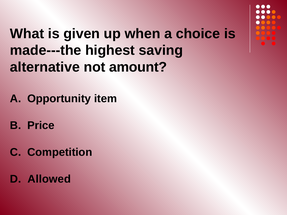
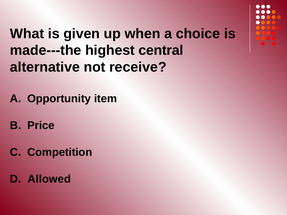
saving: saving -> central
amount: amount -> receive
